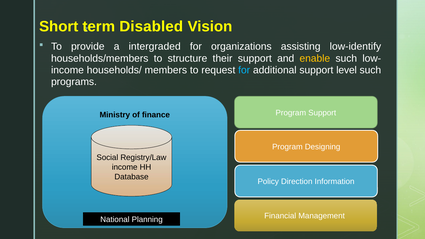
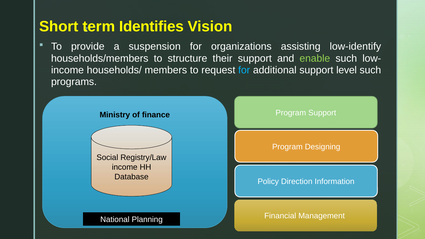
Disabled: Disabled -> Identifies
intergraded: intergraded -> suspension
enable colour: yellow -> light green
